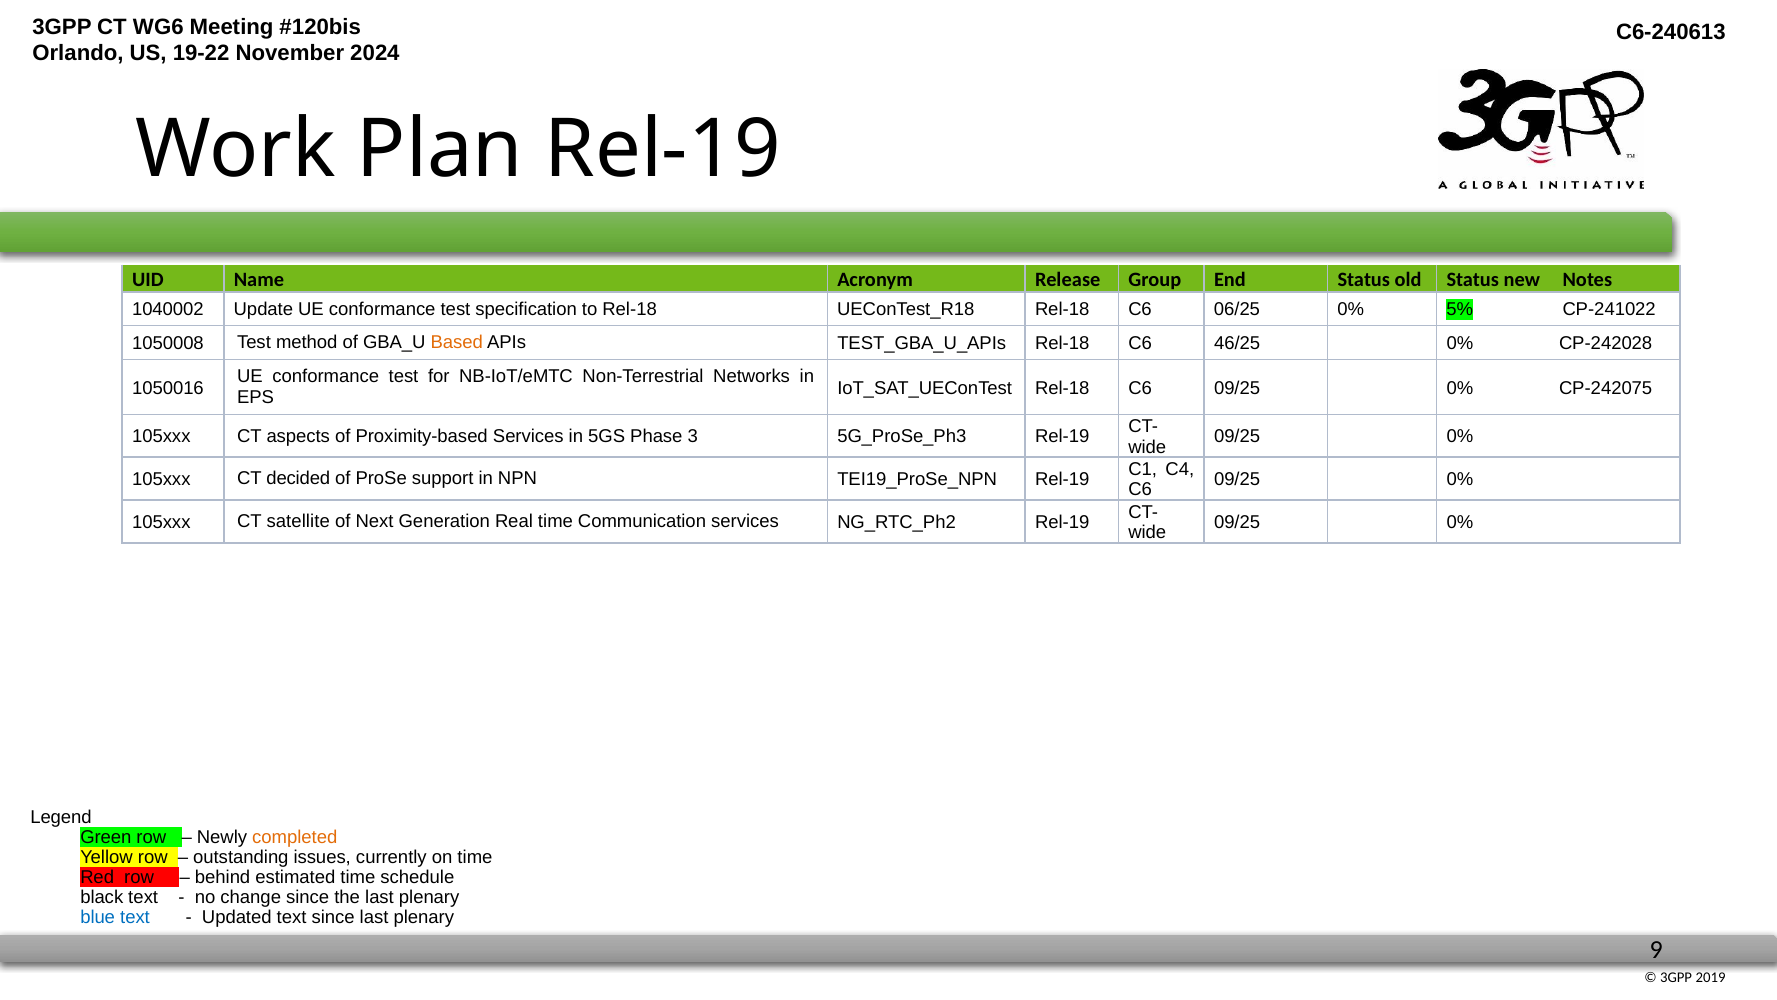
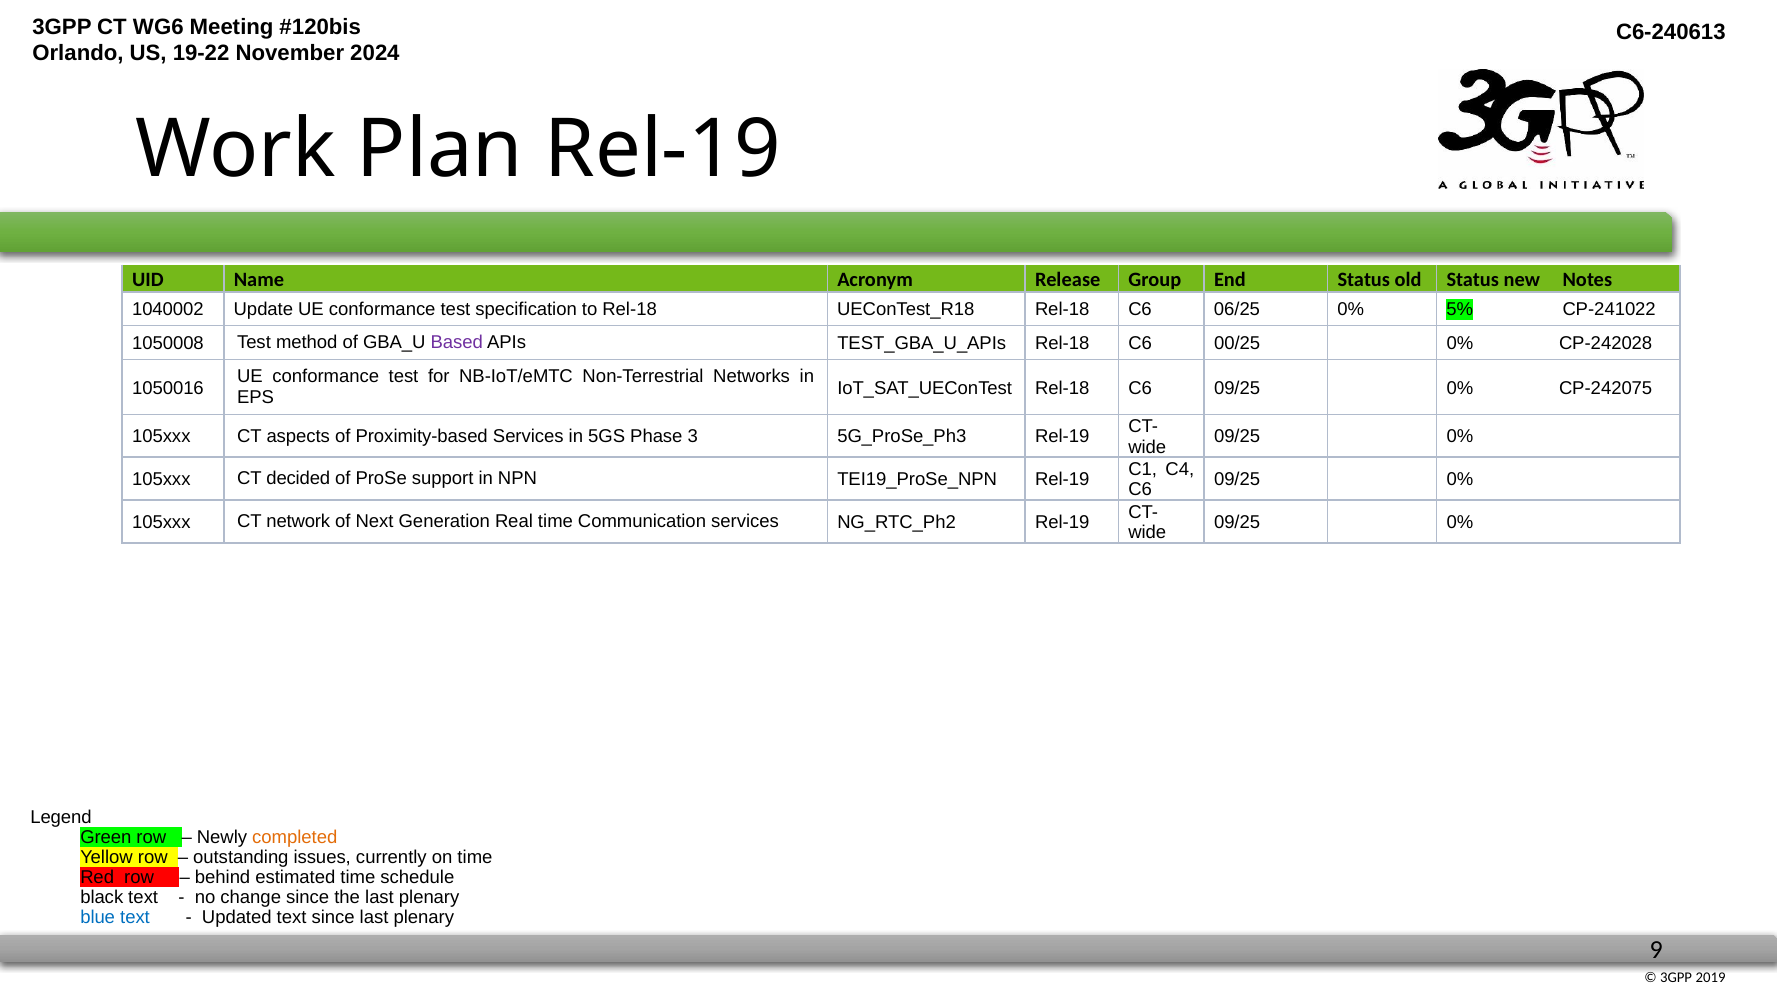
Based colour: orange -> purple
46/25: 46/25 -> 00/25
satellite: satellite -> network
